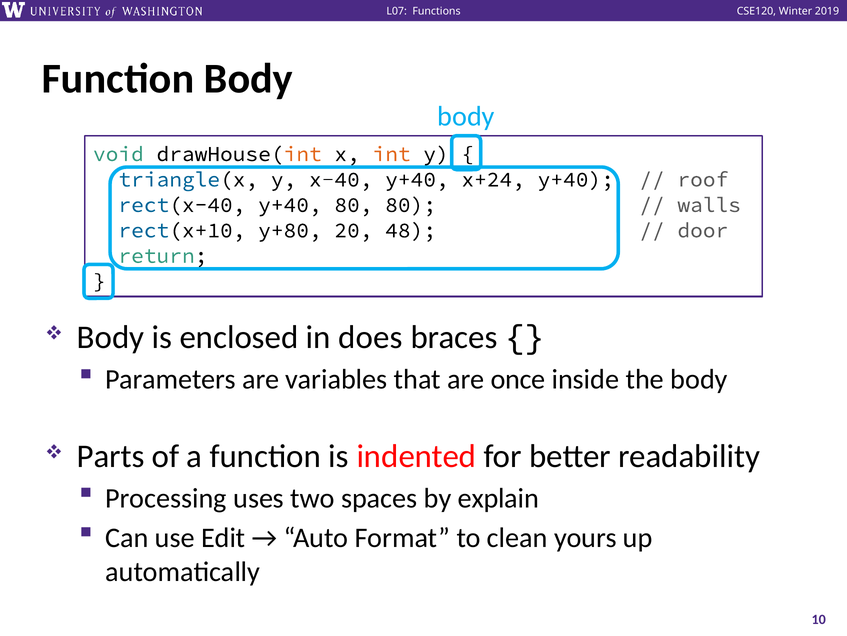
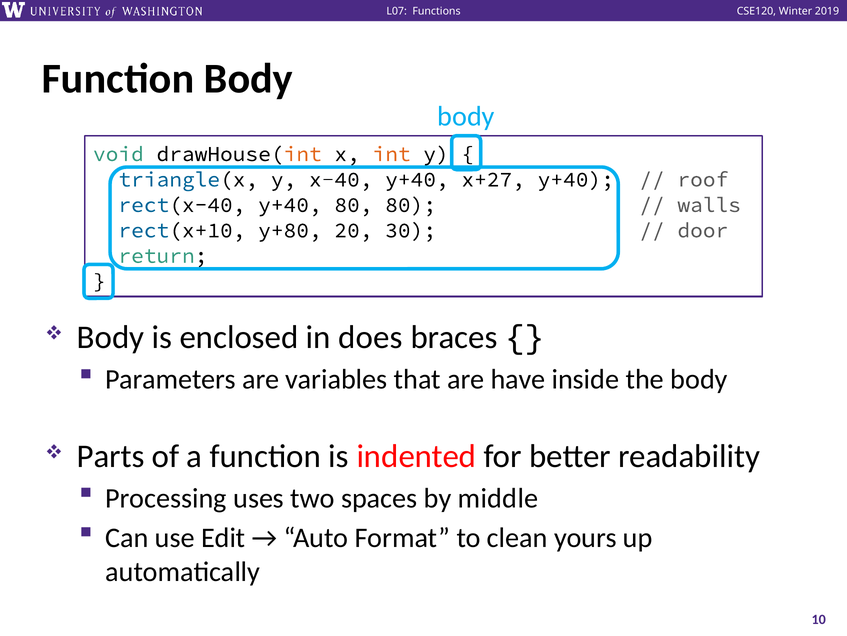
x+24: x+24 -> x+27
48: 48 -> 30
once: once -> have
explain: explain -> middle
